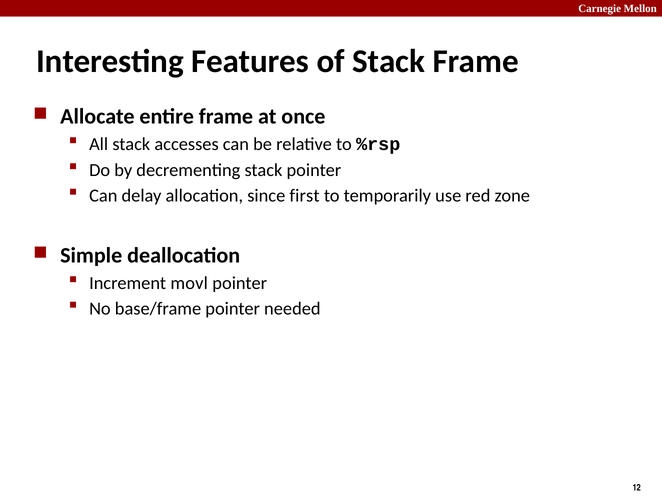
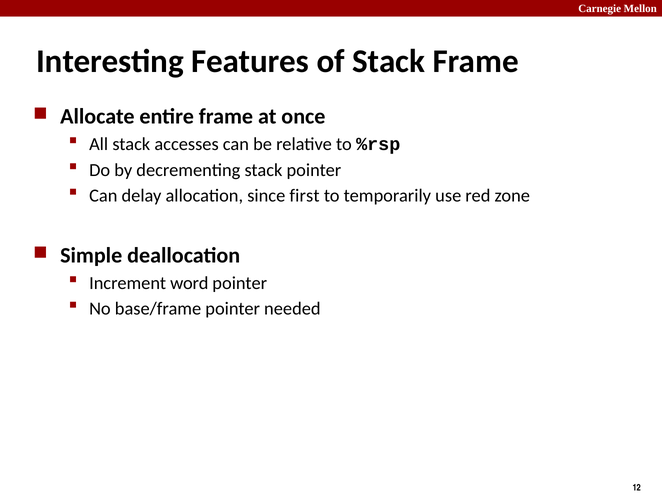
movl: movl -> word
